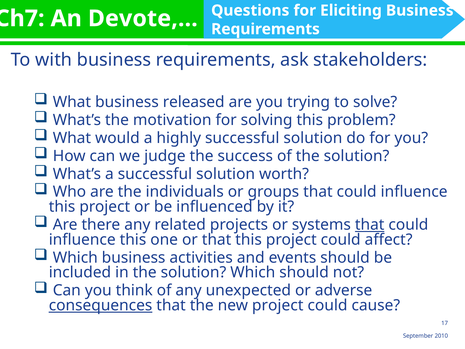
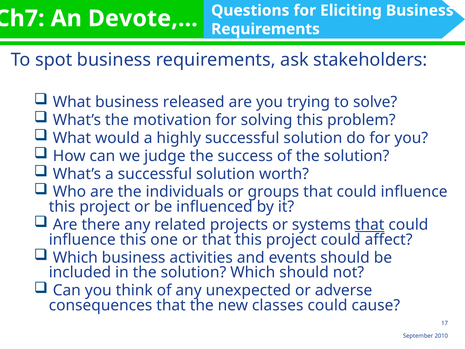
with: with -> spot
consequences underline: present -> none
new project: project -> classes
